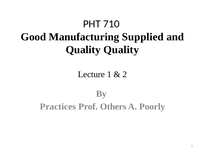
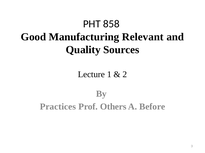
710: 710 -> 858
Supplied: Supplied -> Relevant
Quality Quality: Quality -> Sources
Poorly: Poorly -> Before
